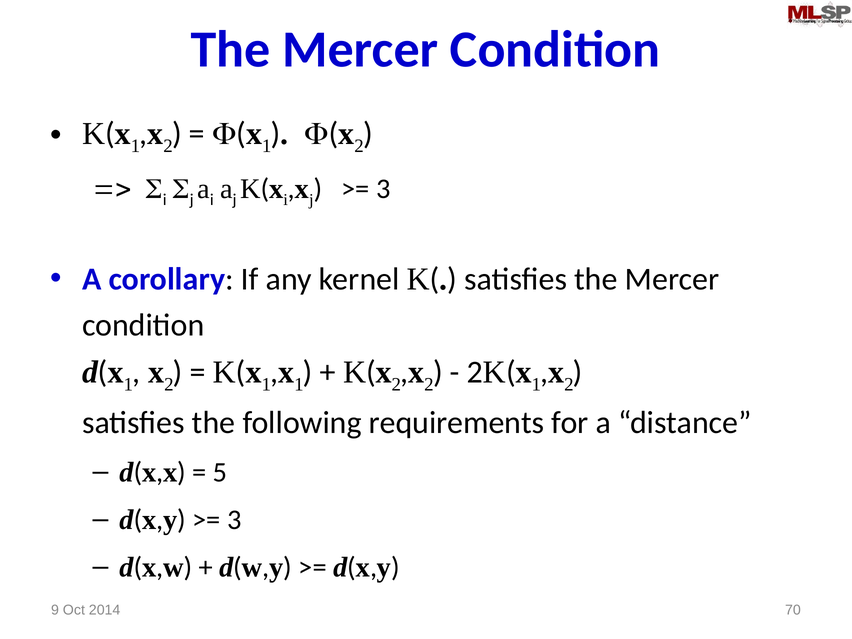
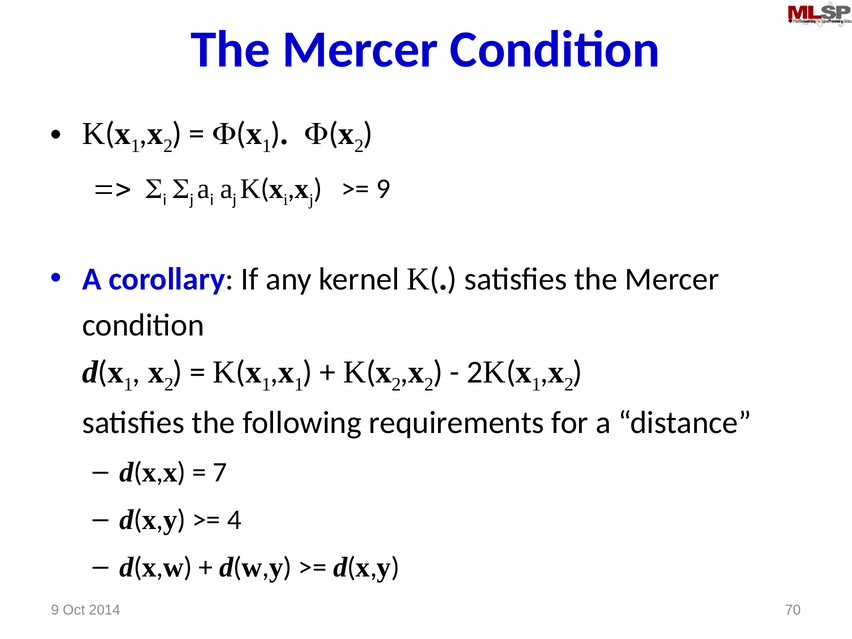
3 at (383, 189): 3 -> 9
5: 5 -> 7
3 at (234, 520): 3 -> 4
